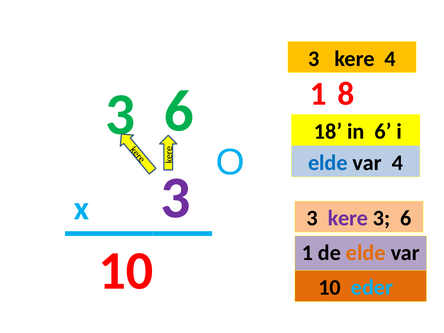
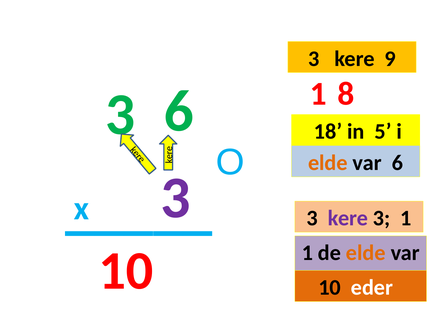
kere 4: 4 -> 9
in 6: 6 -> 5
elde at (328, 163) colour: blue -> orange
var 4: 4 -> 6
6 at (406, 218): 6 -> 1
eder colour: light blue -> white
